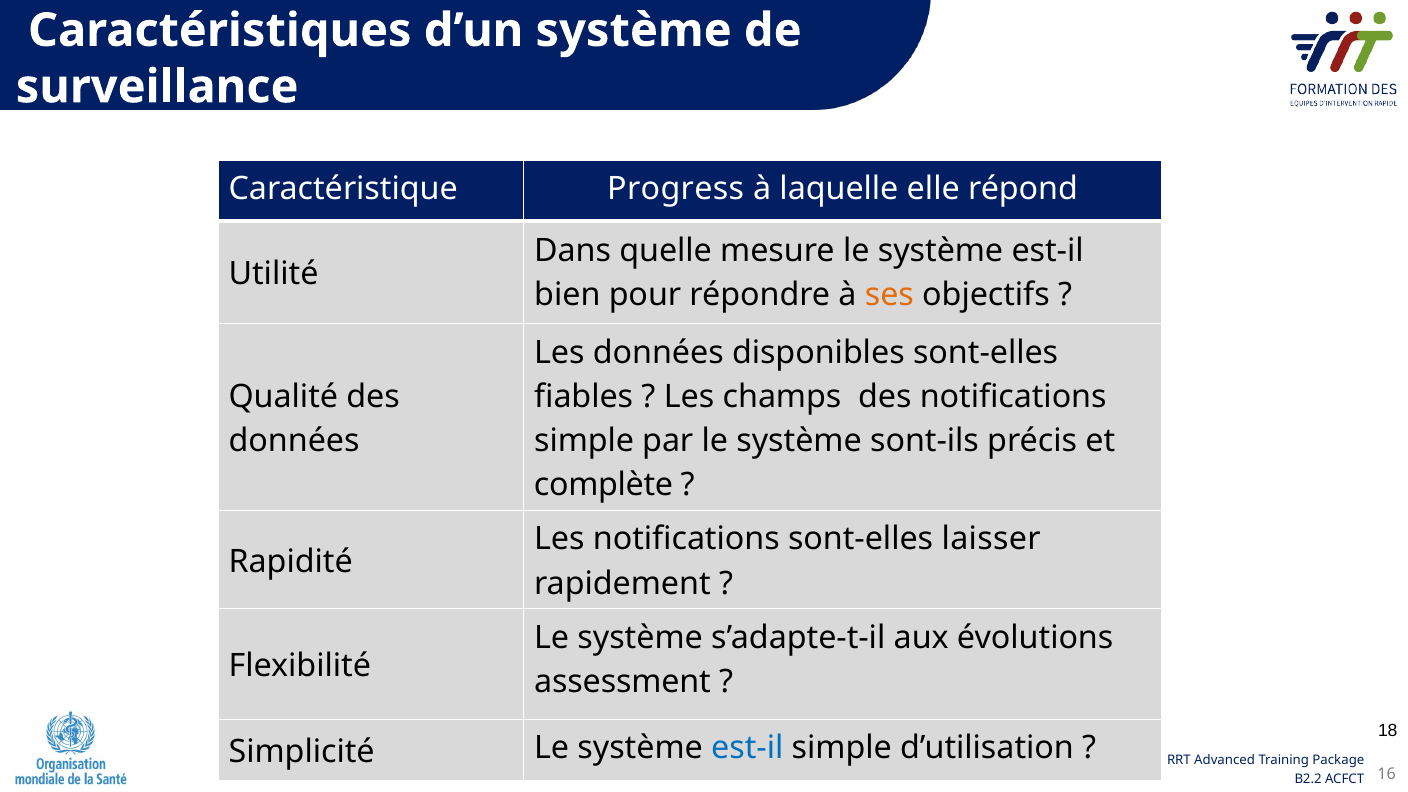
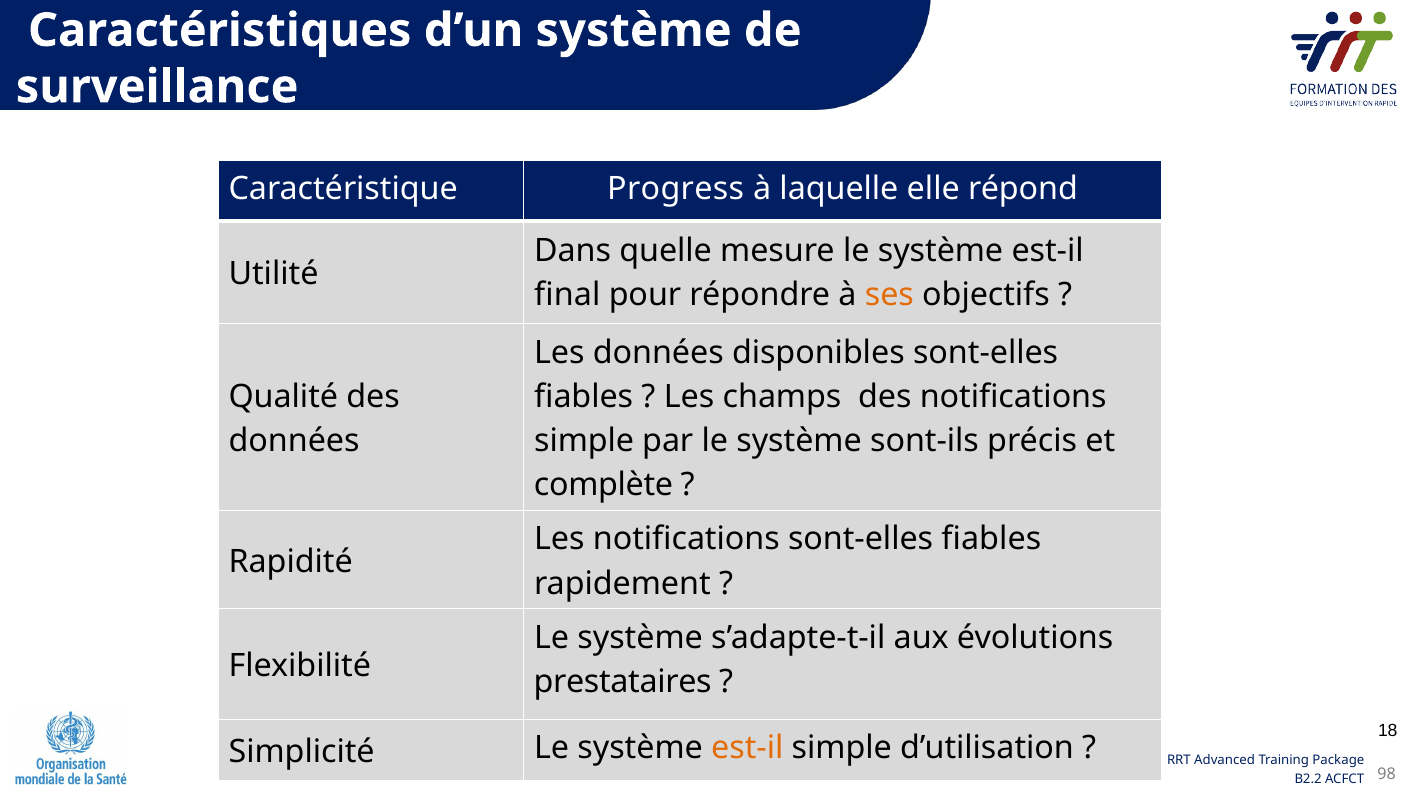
bien: bien -> final
notifications sont-elles laisser: laisser -> fiables
assessment: assessment -> prestataires
est-il at (747, 748) colour: blue -> orange
16: 16 -> 98
